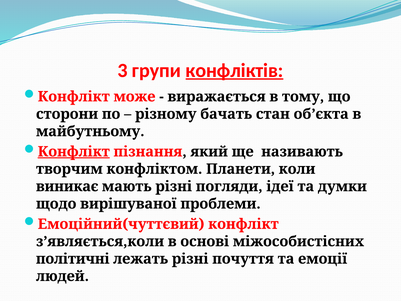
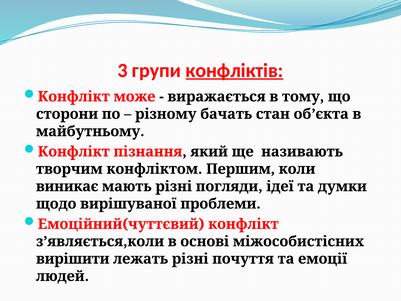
Конфлікт at (74, 152) underline: present -> none
Планети: Планети -> Першим
політичні: політичні -> вирішити
